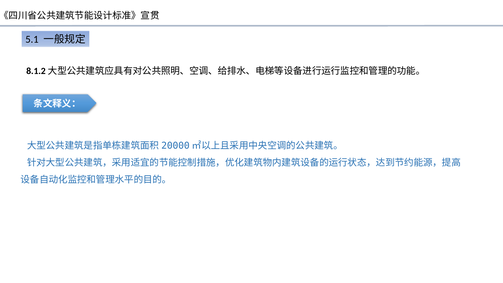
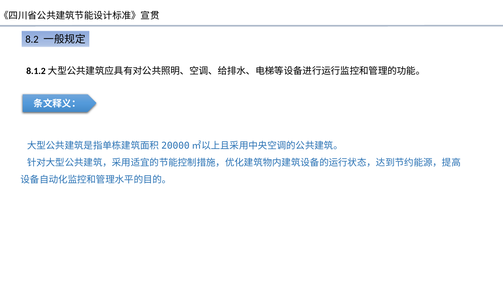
5.1: 5.1 -> 8.2
